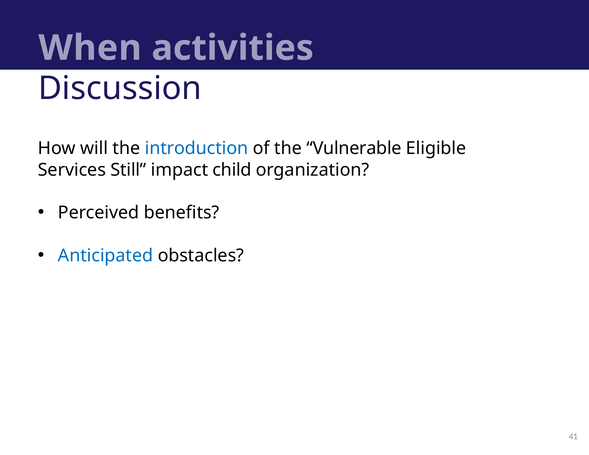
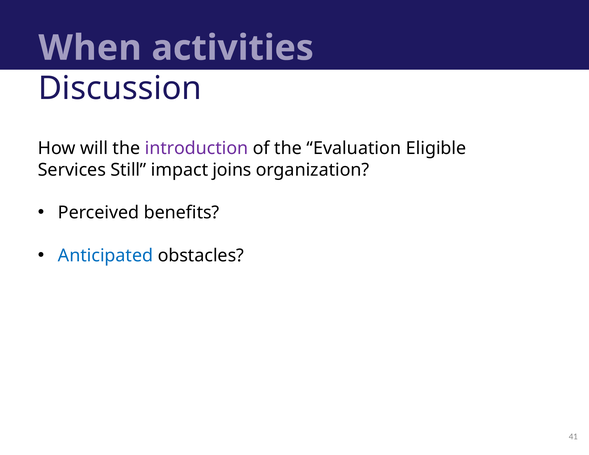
introduction colour: blue -> purple
Vulnerable: Vulnerable -> Evaluation
child: child -> joins
